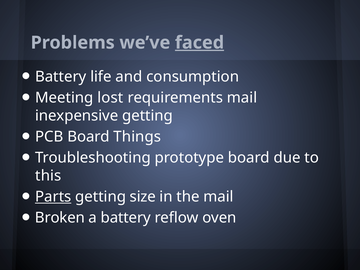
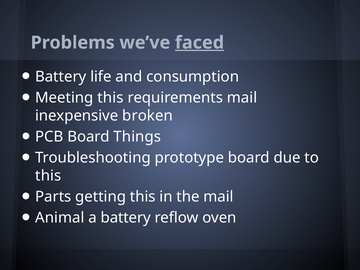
Meeting lost: lost -> this
inexpensive getting: getting -> broken
Parts underline: present -> none
getting size: size -> this
Broken: Broken -> Animal
